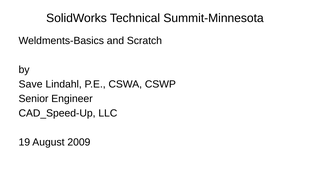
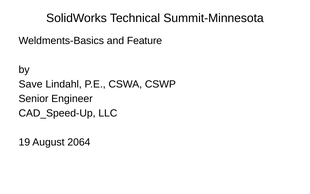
Scratch: Scratch -> Feature
2009: 2009 -> 2064
